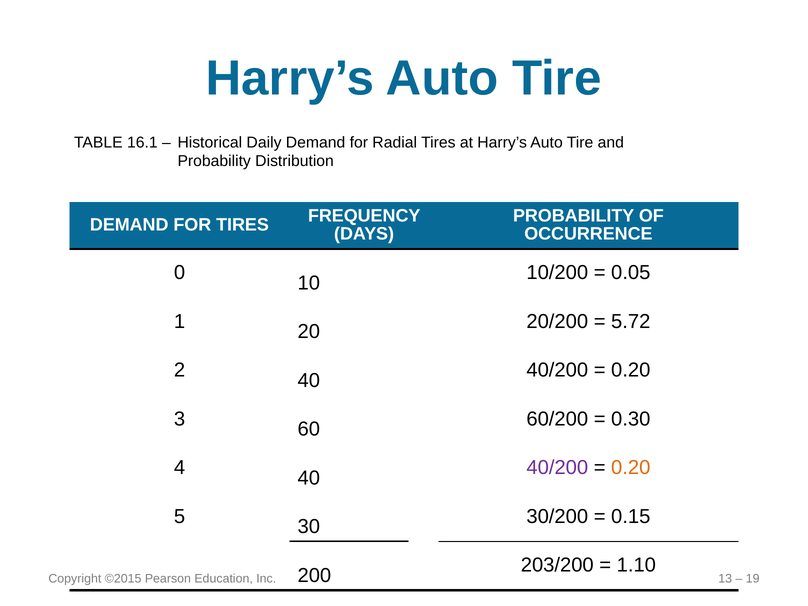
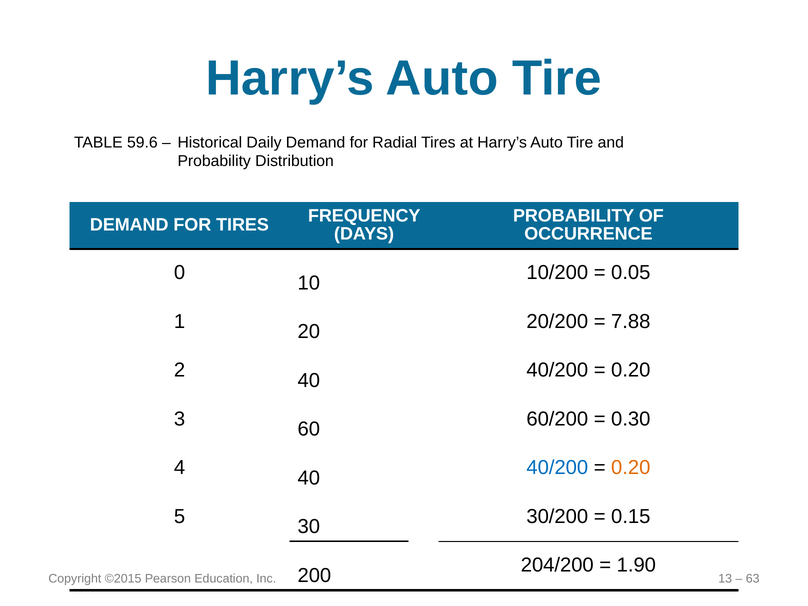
16.1: 16.1 -> 59.6
5.72: 5.72 -> 7.88
40/200 at (557, 468) colour: purple -> blue
203/200: 203/200 -> 204/200
1.10: 1.10 -> 1.90
19: 19 -> 63
